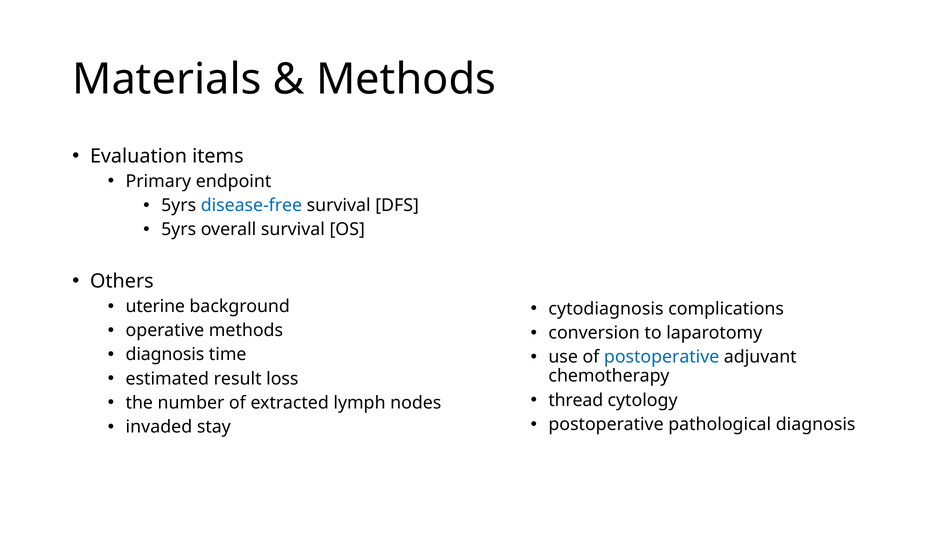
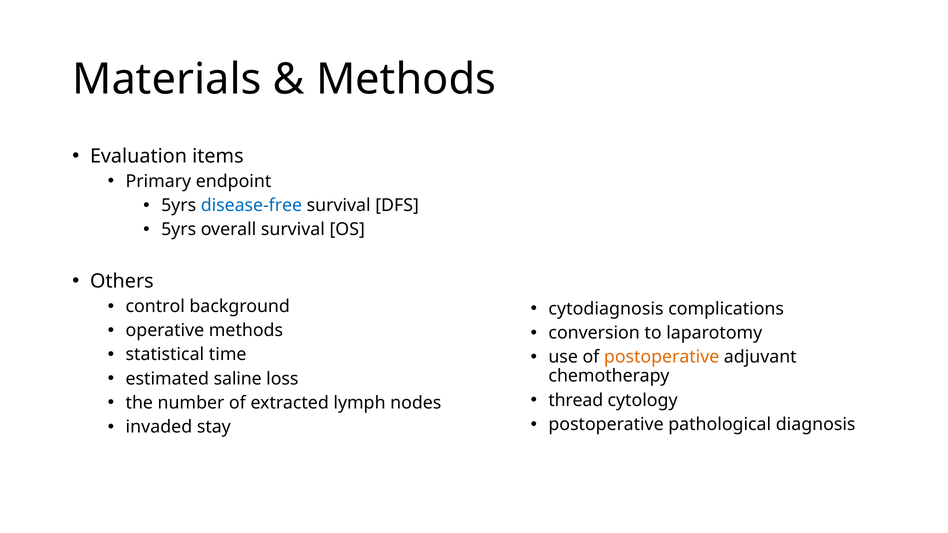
uterine: uterine -> control
diagnosis at (165, 355): diagnosis -> statistical
postoperative at (662, 357) colour: blue -> orange
result: result -> saline
